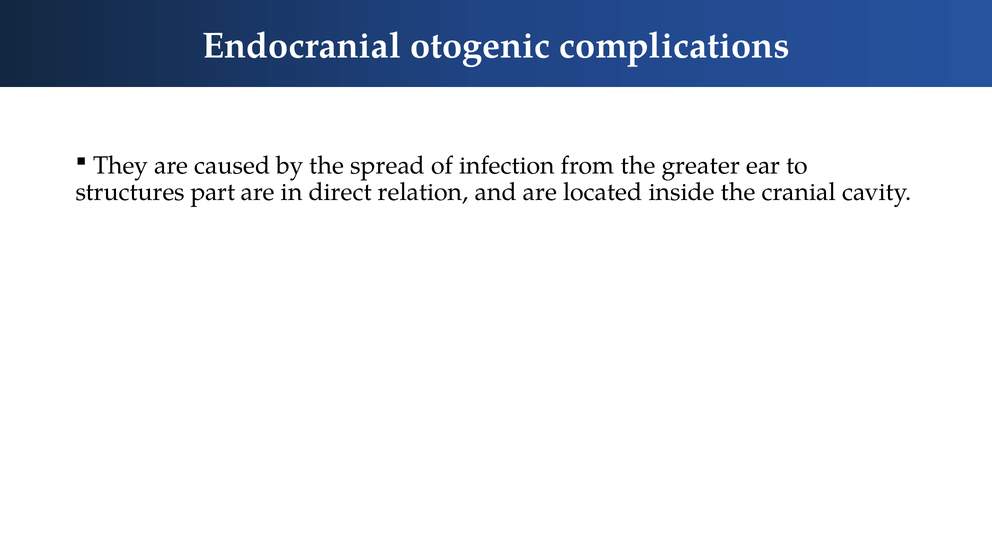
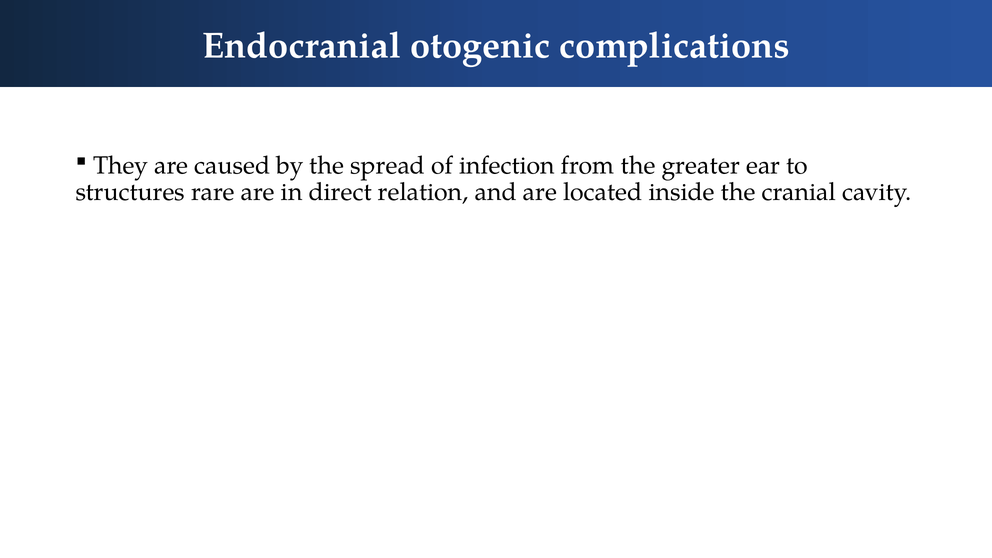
part: part -> rare
